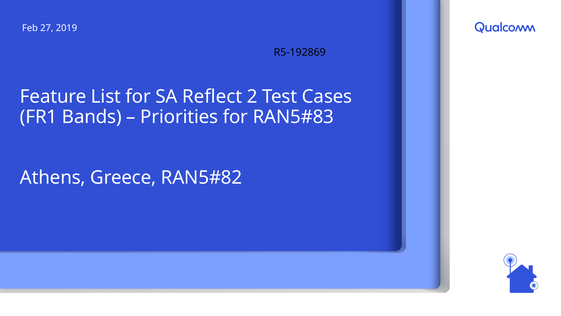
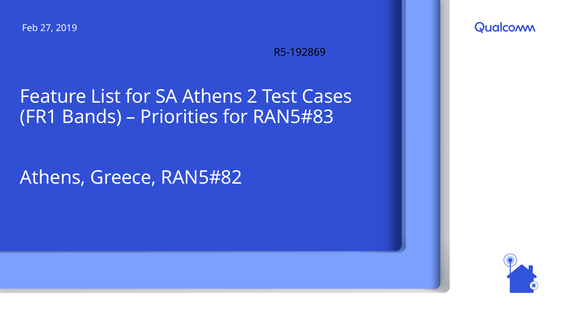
SA Reflect: Reflect -> Athens
